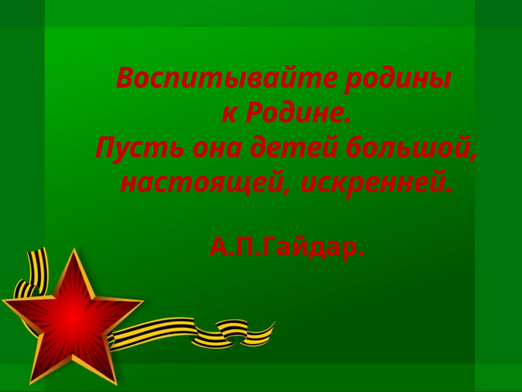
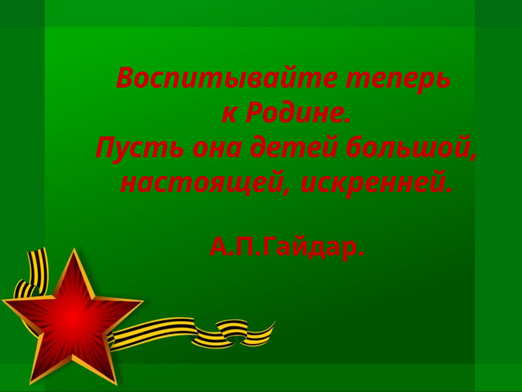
родины: родины -> теперь
